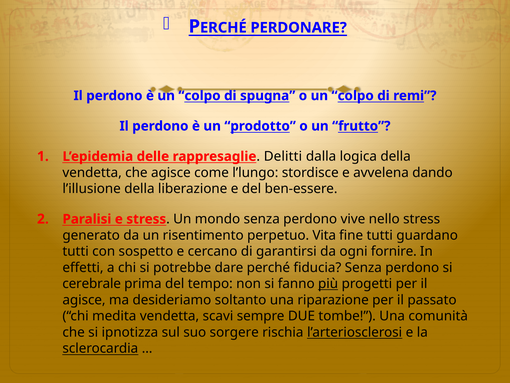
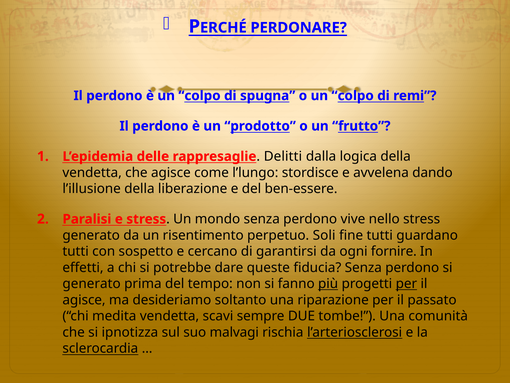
Vita: Vita -> Soli
perché: perché -> queste
cerebrale at (92, 283): cerebrale -> generato
per at (406, 283) underline: none -> present
sorgere: sorgere -> malvagi
